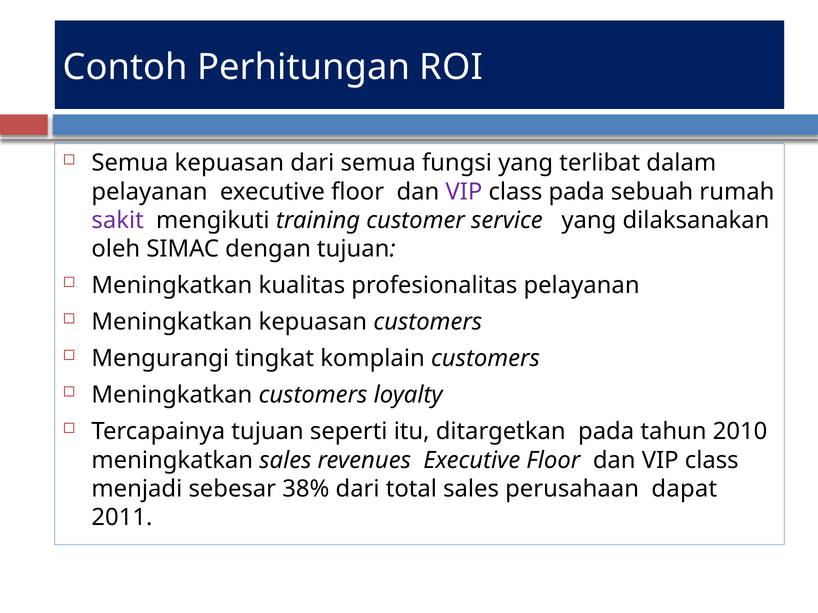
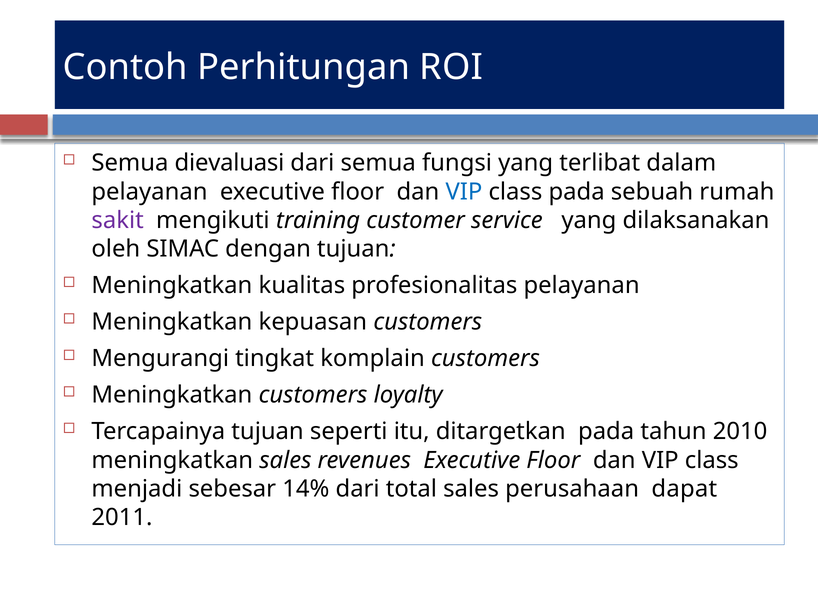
Semua kepuasan: kepuasan -> dievaluasi
VIP at (464, 192) colour: purple -> blue
38%: 38% -> 14%
